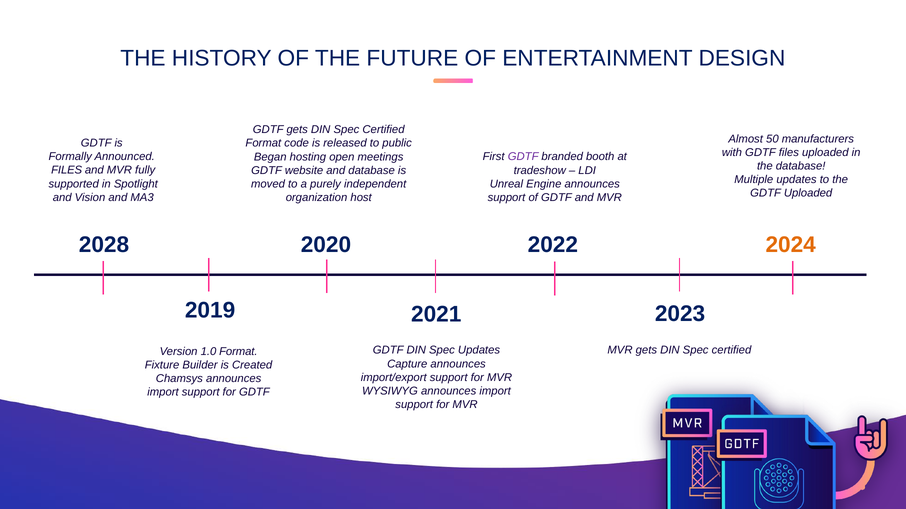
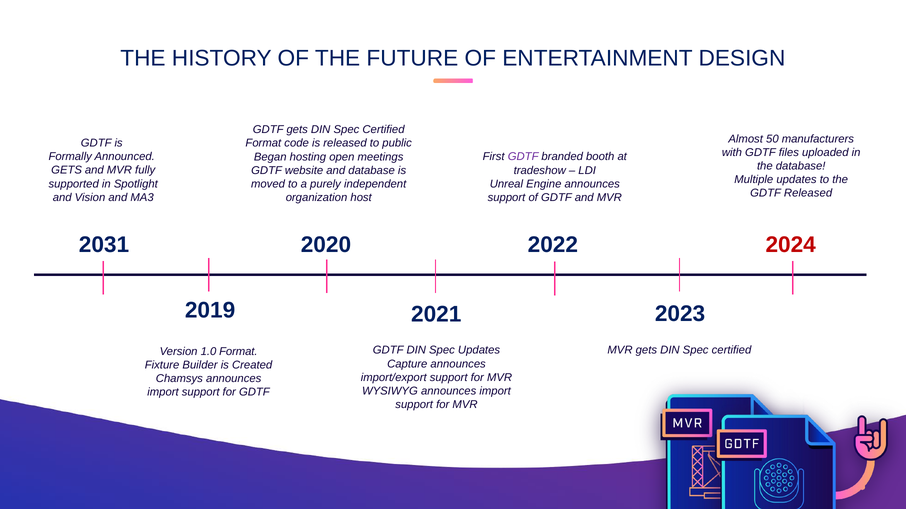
FILES at (67, 170): FILES -> GETS
GDTF Uploaded: Uploaded -> Released
2028: 2028 -> 2031
2024 colour: orange -> red
